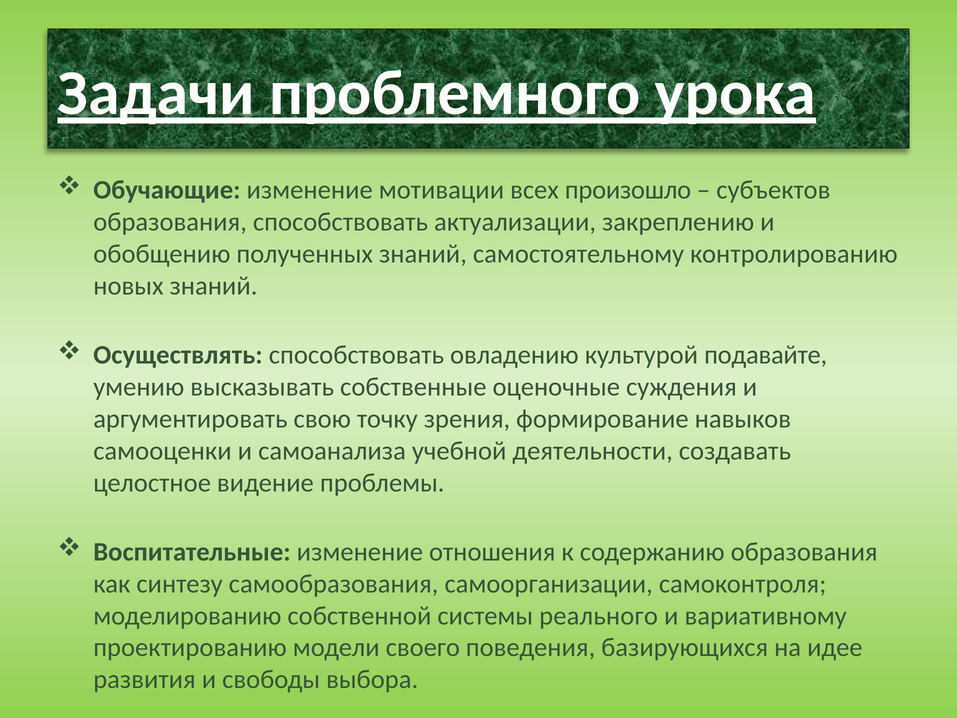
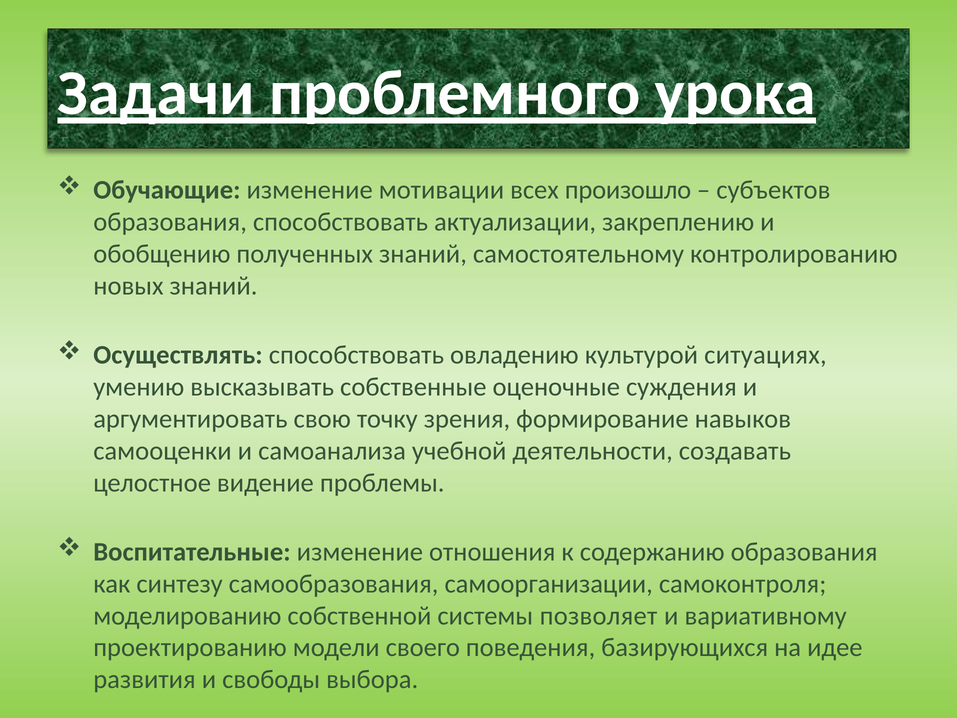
подавайте: подавайте -> ситуациях
реального: реального -> позволяет
